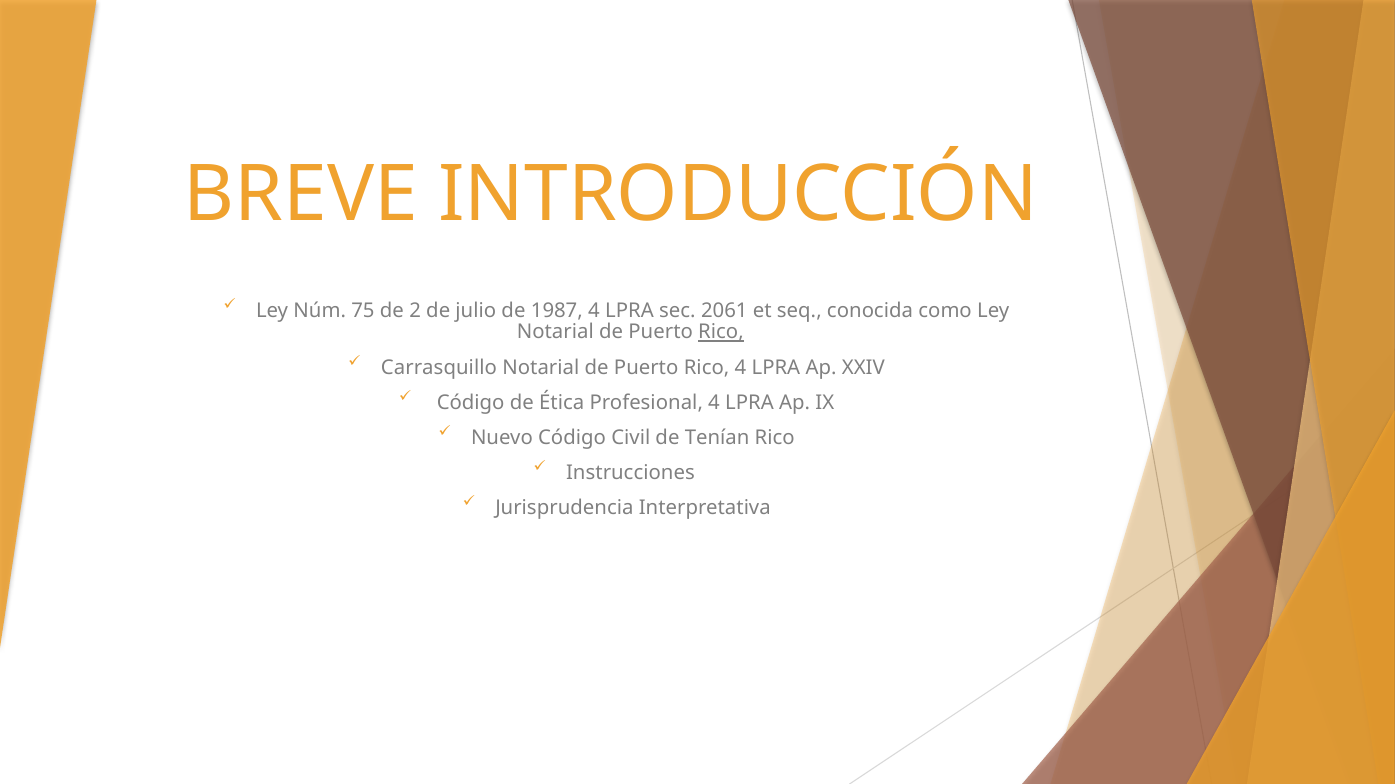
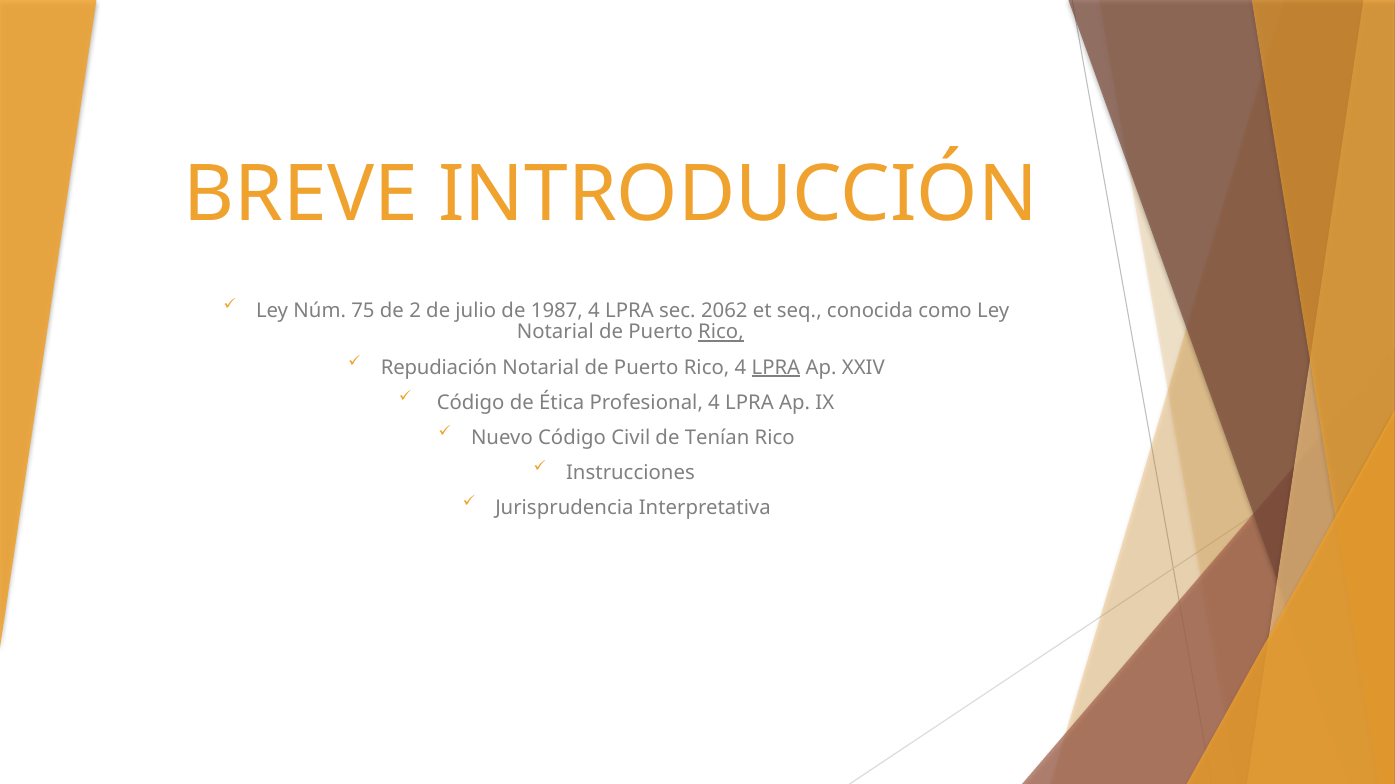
2061: 2061 -> 2062
Carrasquillo: Carrasquillo -> Repudiación
LPRA at (776, 368) underline: none -> present
